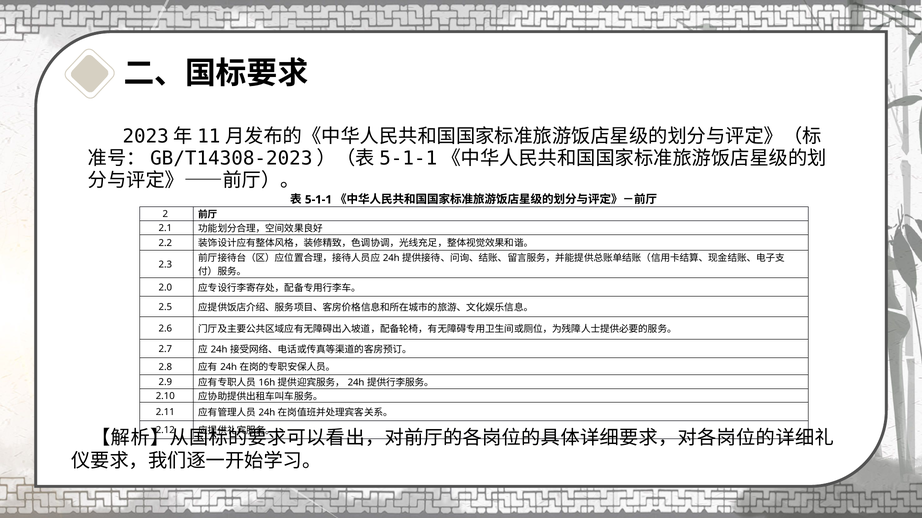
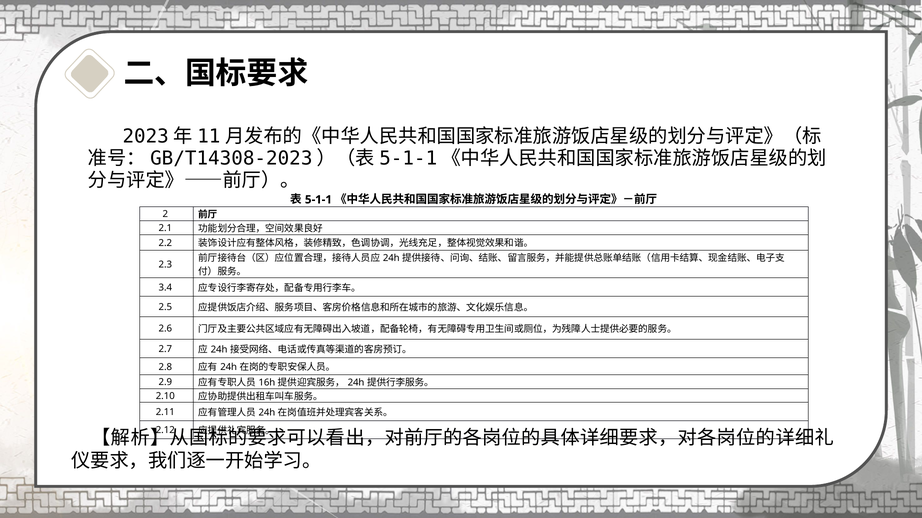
2.0: 2.0 -> 3.4
